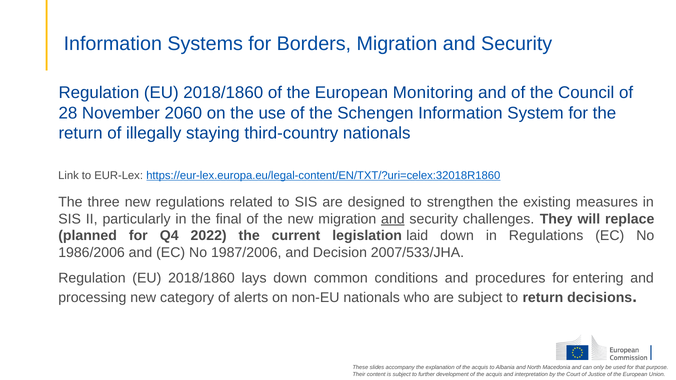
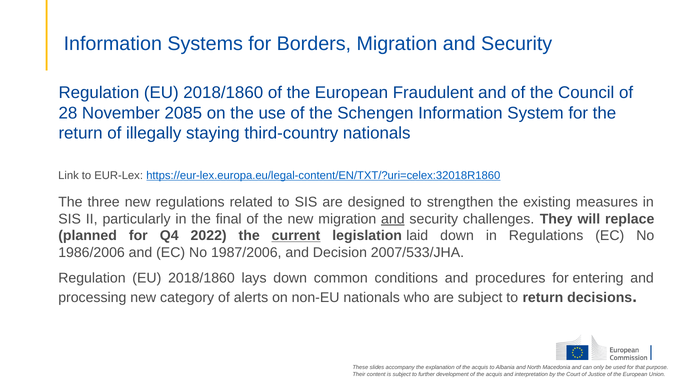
Monitoring: Monitoring -> Fraudulent
2060: 2060 -> 2085
current underline: none -> present
